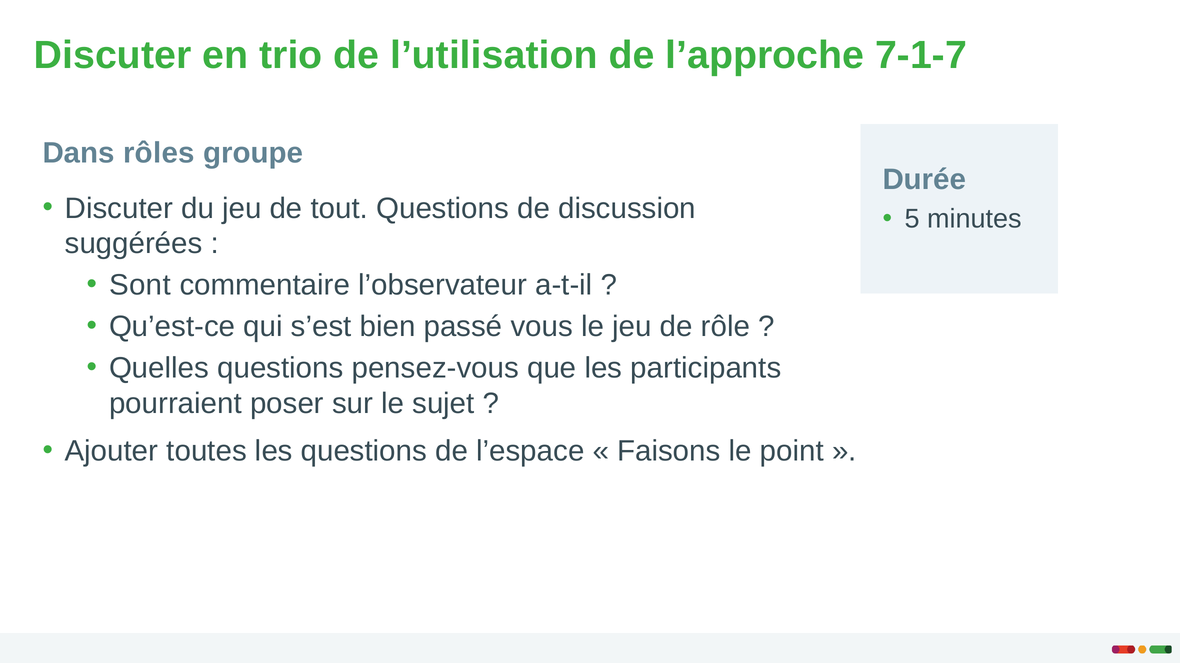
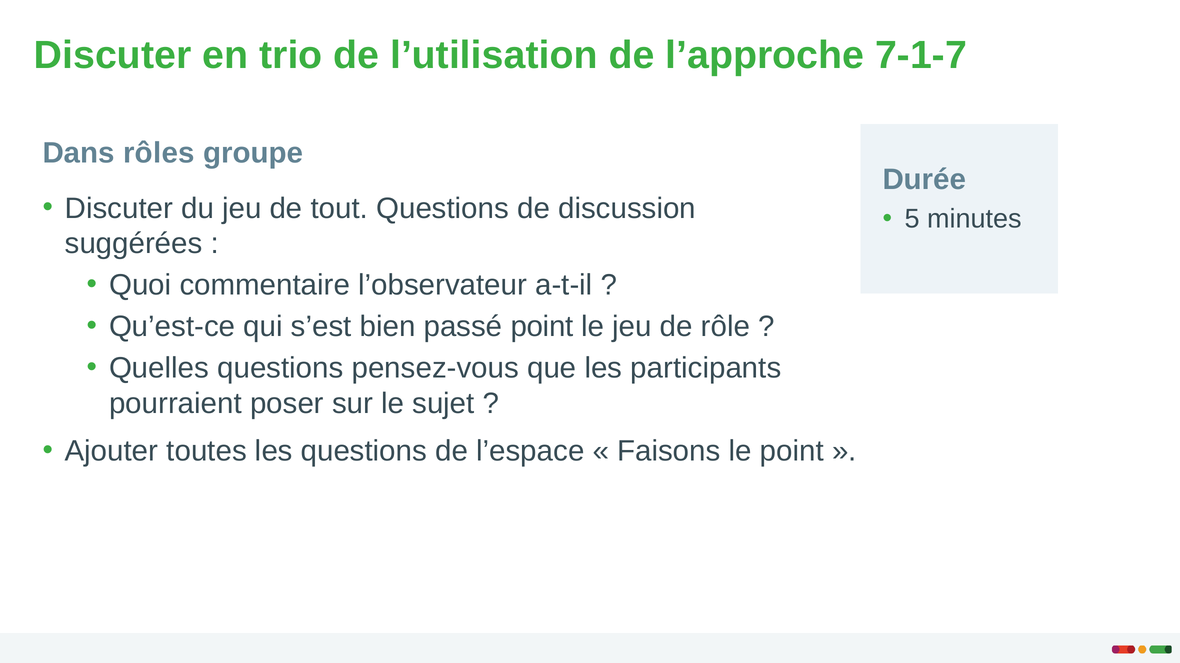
Sont: Sont -> Quoi
passé vous: vous -> point
